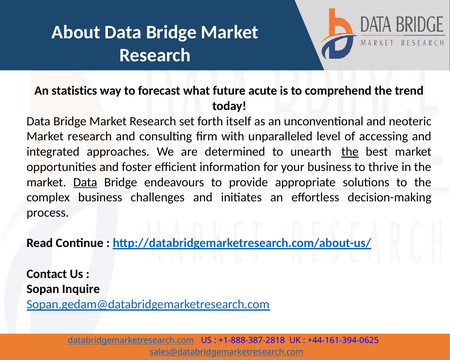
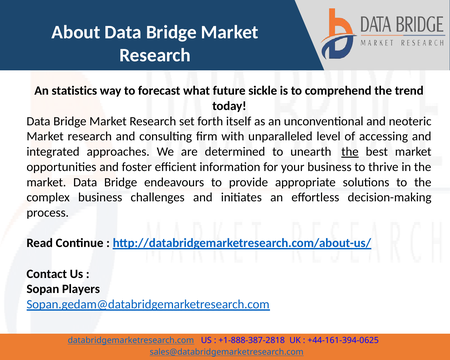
acute: acute -> sickle
Data at (85, 182) underline: present -> none
Inquire: Inquire -> Players
